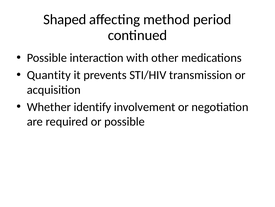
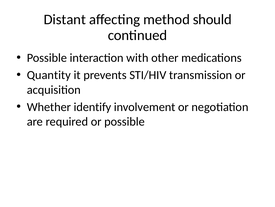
Shaped: Shaped -> Distant
period: period -> should
